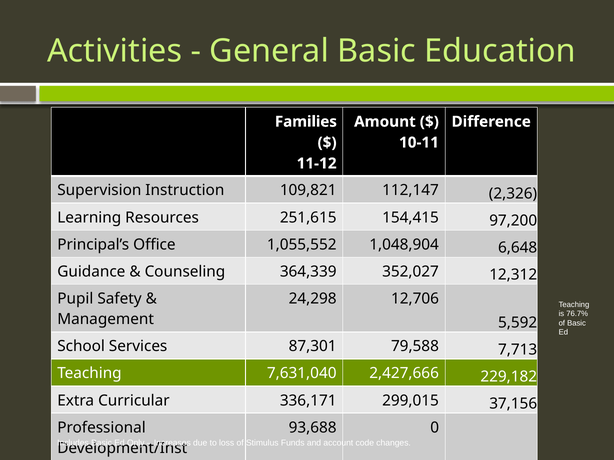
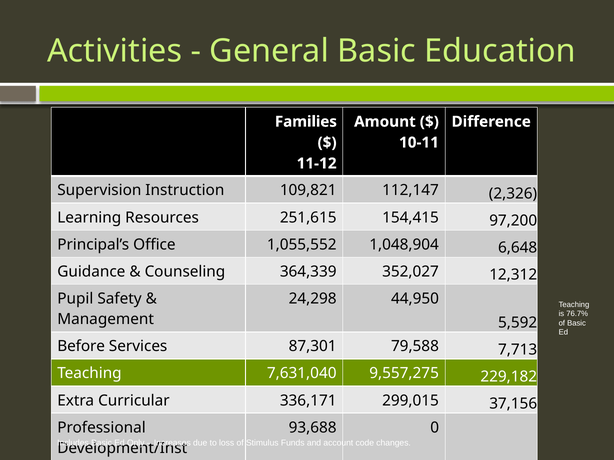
12,706: 12,706 -> 44,950
School: School -> Before
2,427,666: 2,427,666 -> 9,557,275
